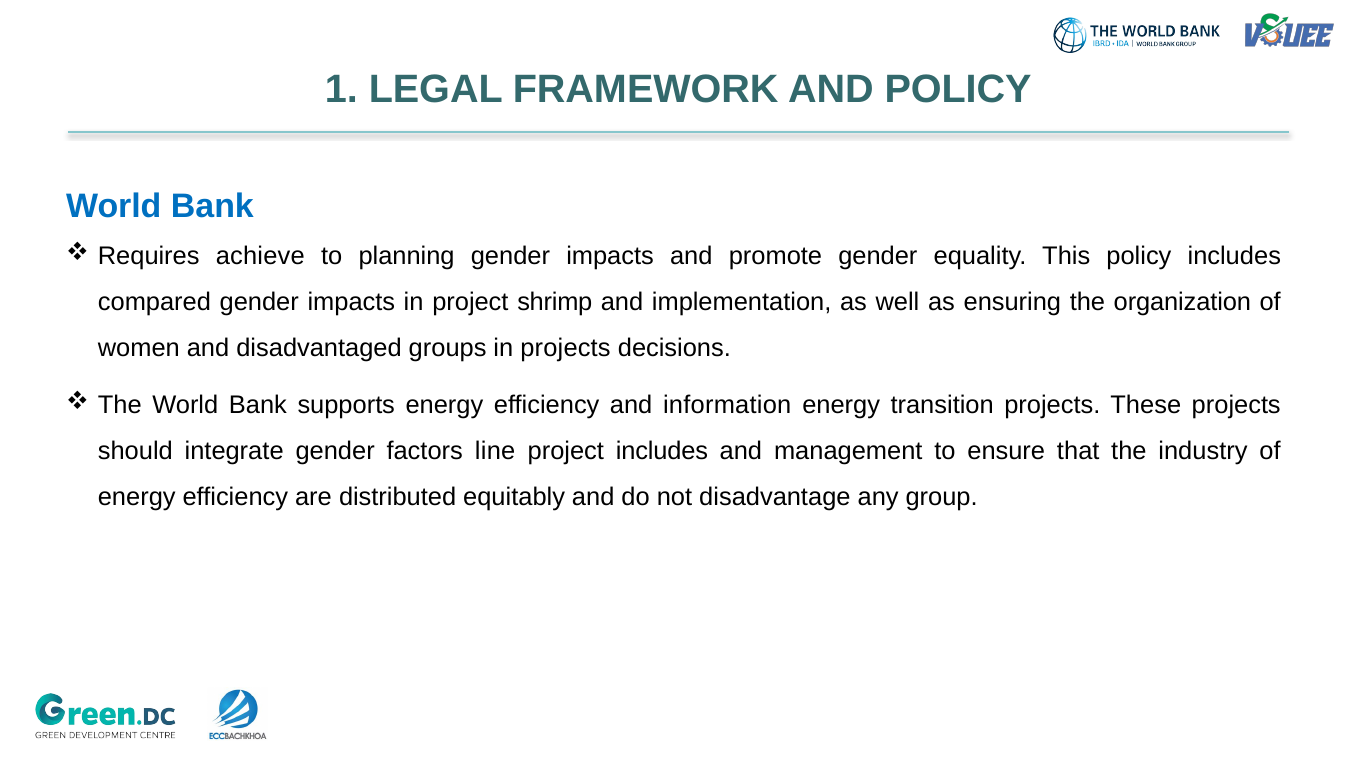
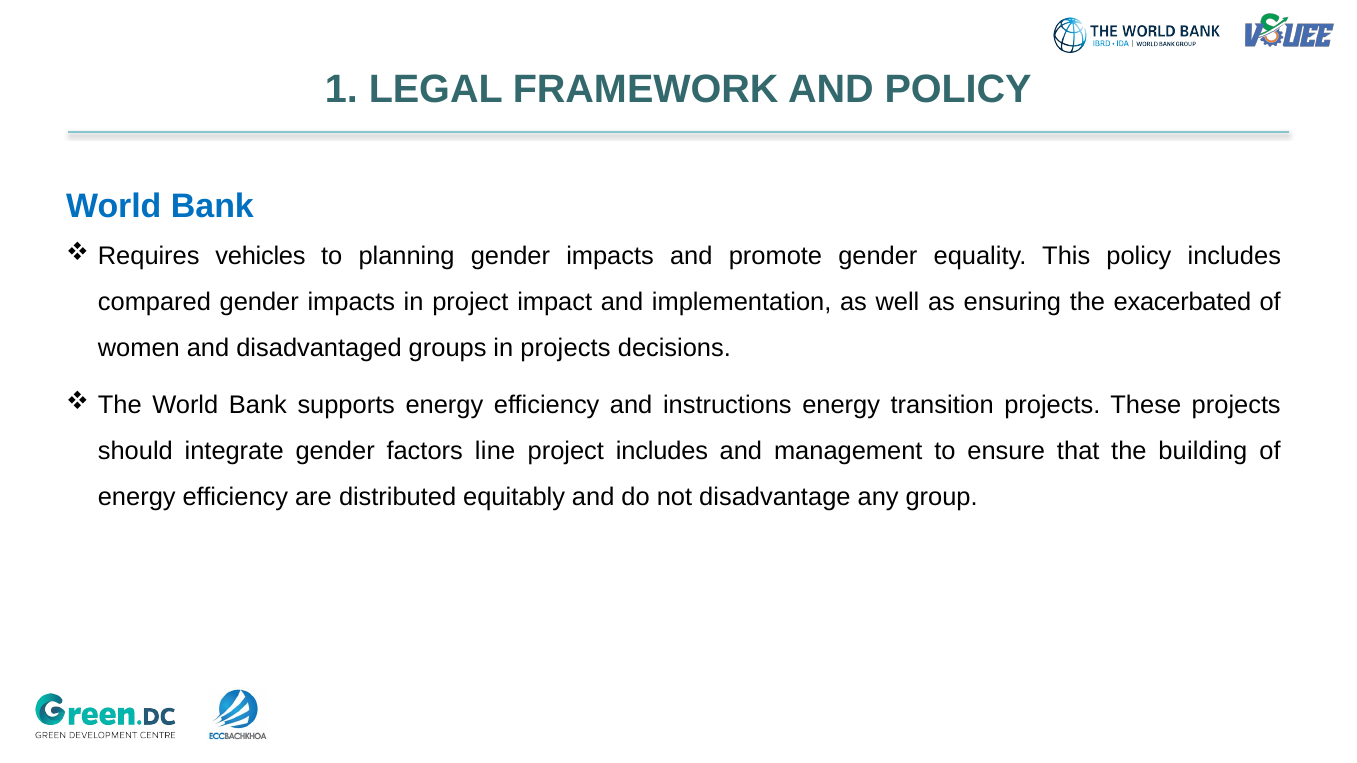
achieve: achieve -> vehicles
shrimp: shrimp -> impact
organization: organization -> exacerbated
information: information -> instructions
industry: industry -> building
